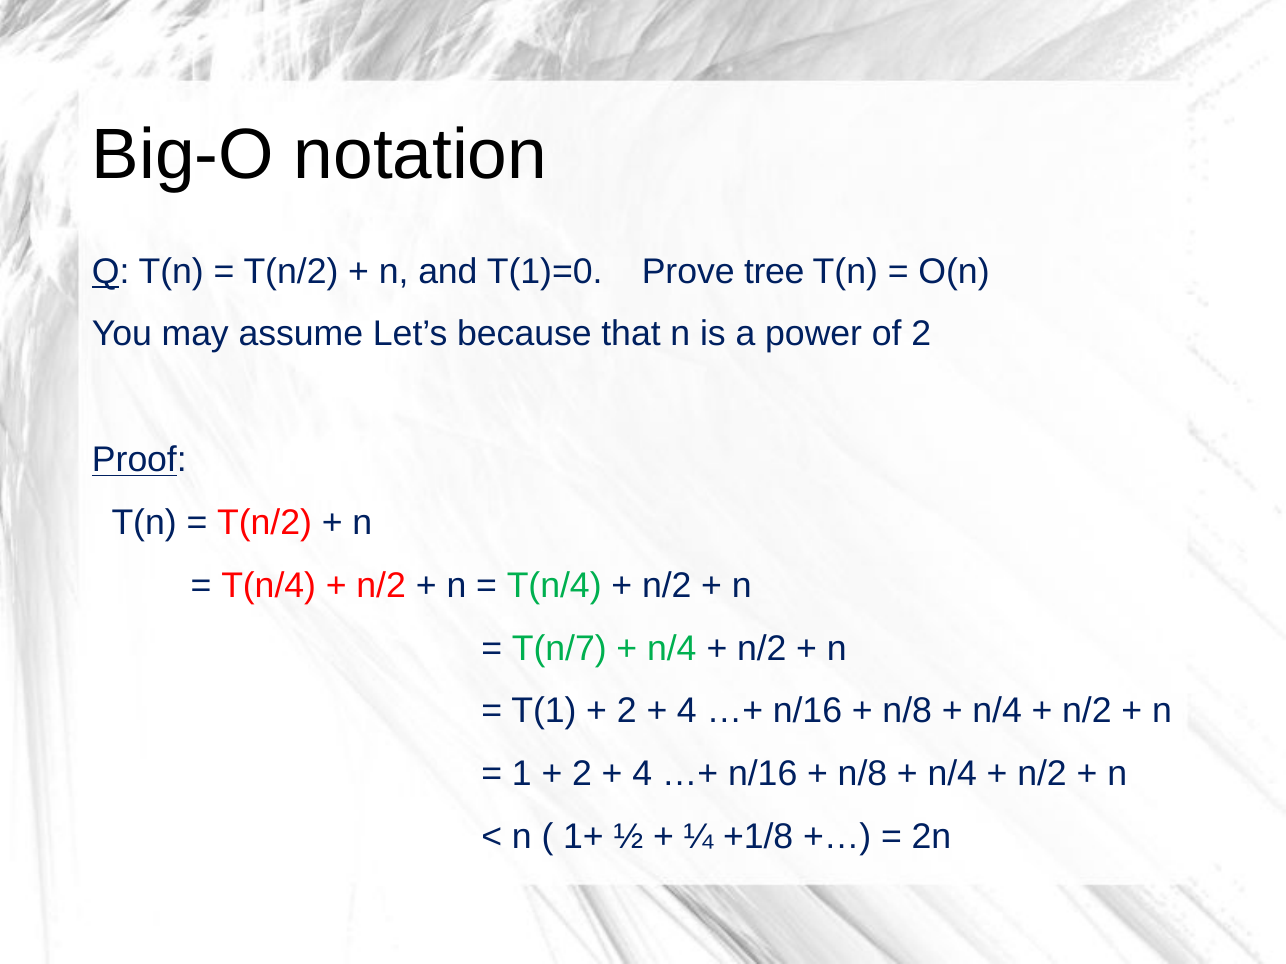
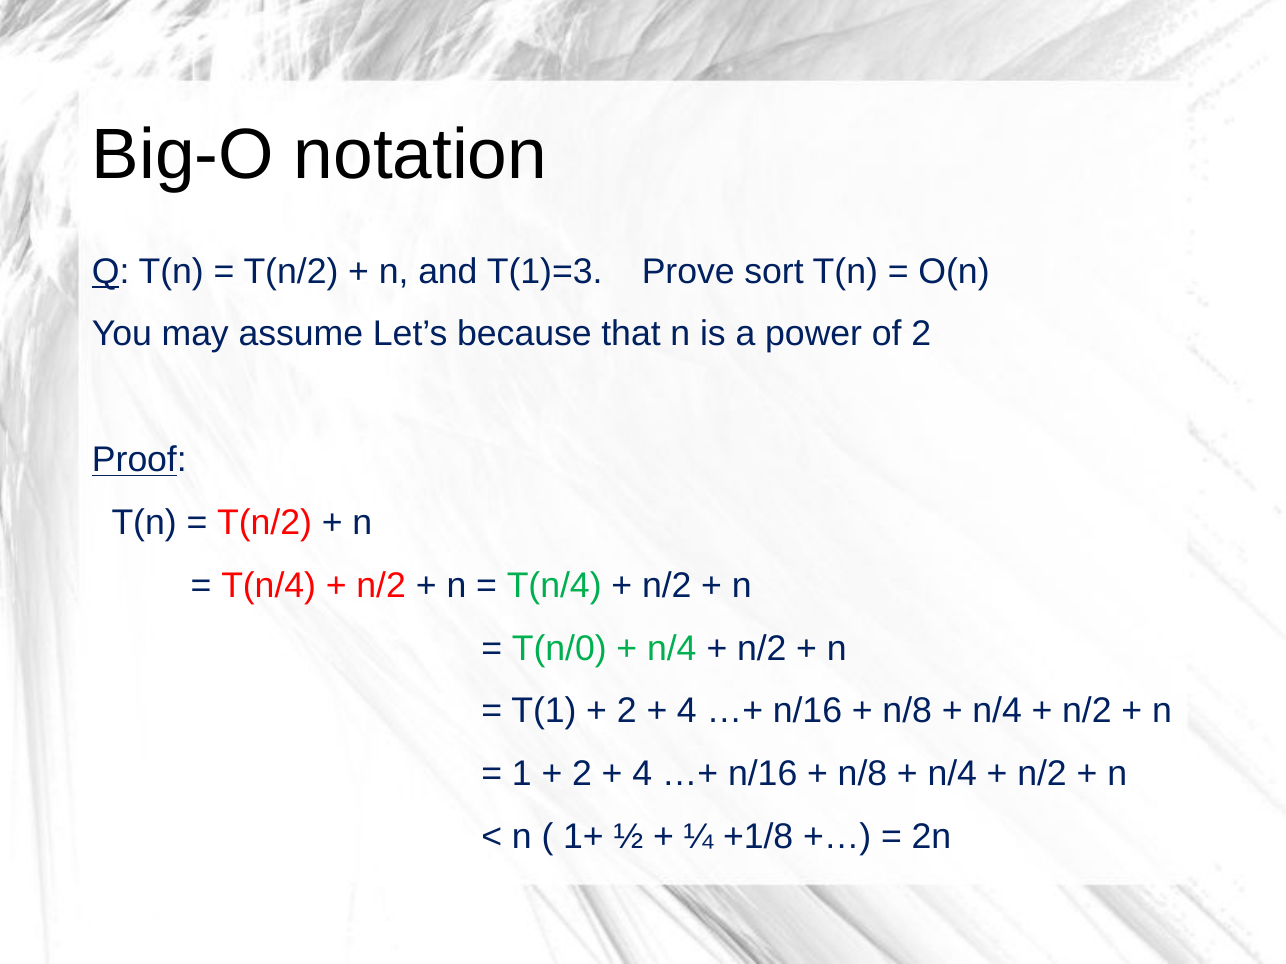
T(1)=0: T(1)=0 -> T(1)=3
tree: tree -> sort
T(n/7: T(n/7 -> T(n/0
